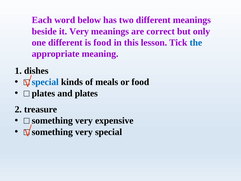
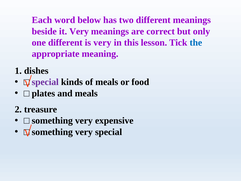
is food: food -> very
special at (45, 82) colour: blue -> purple
and plates: plates -> meals
